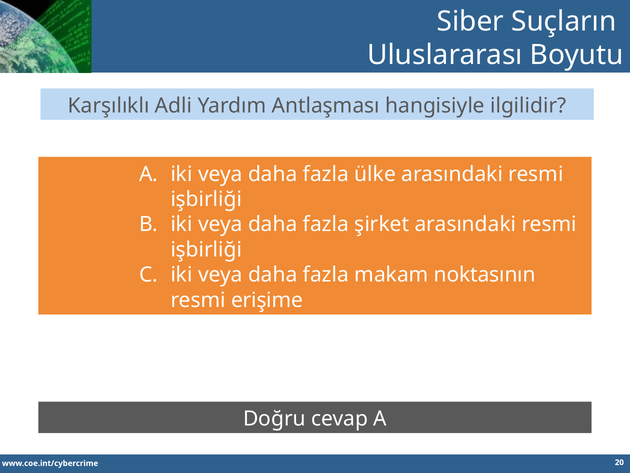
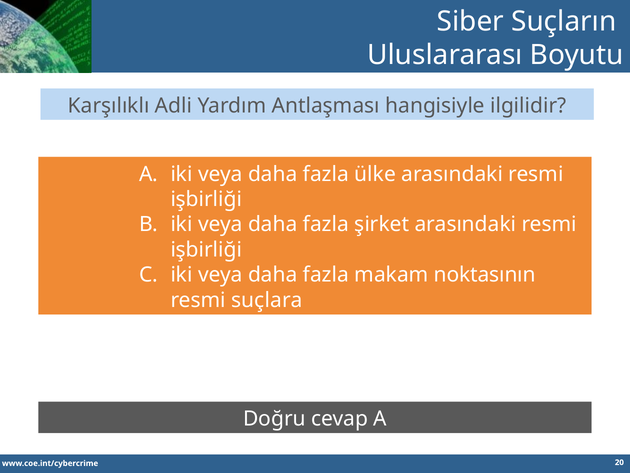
erişime: erişime -> suçlara
